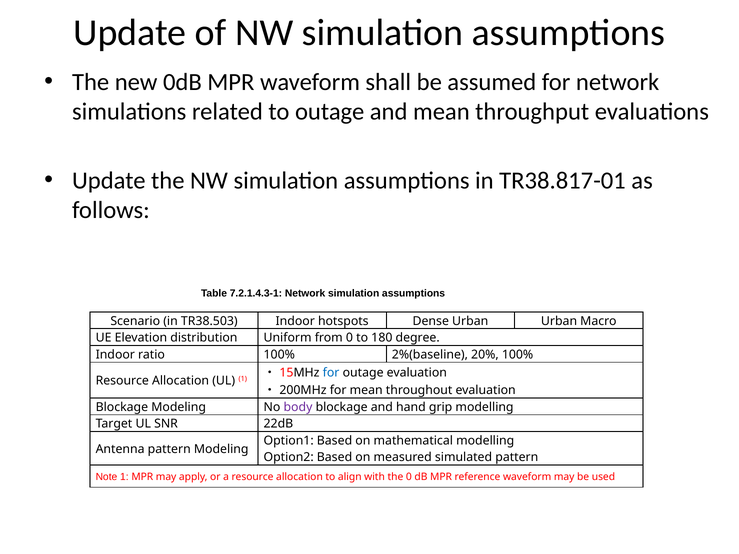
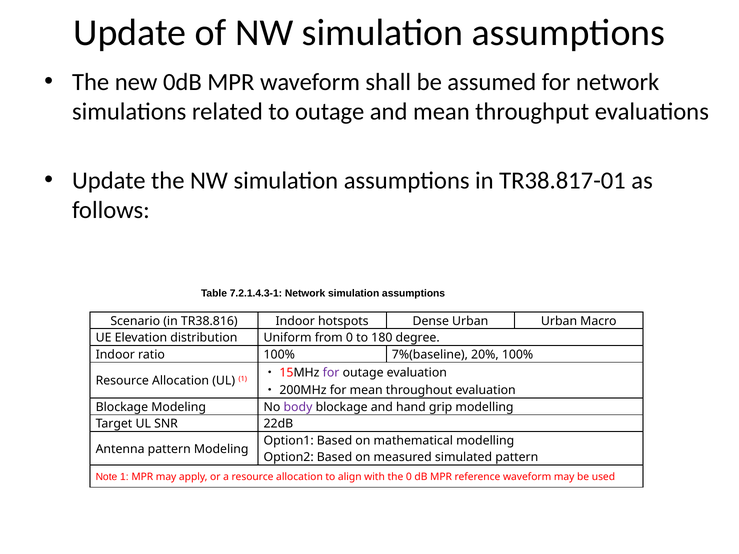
TR38.503: TR38.503 -> TR38.816
2%(baseline: 2%(baseline -> 7%(baseline
for at (331, 373) colour: blue -> purple
